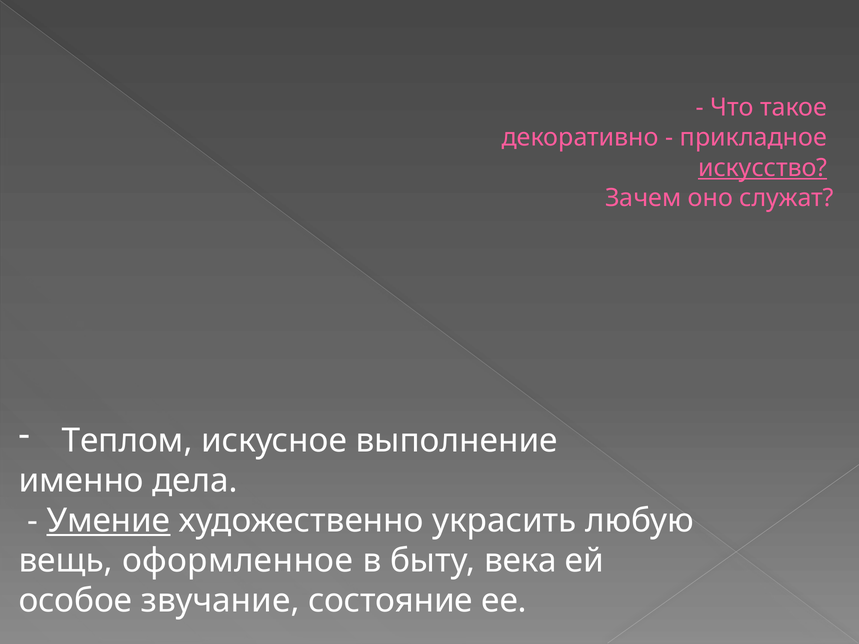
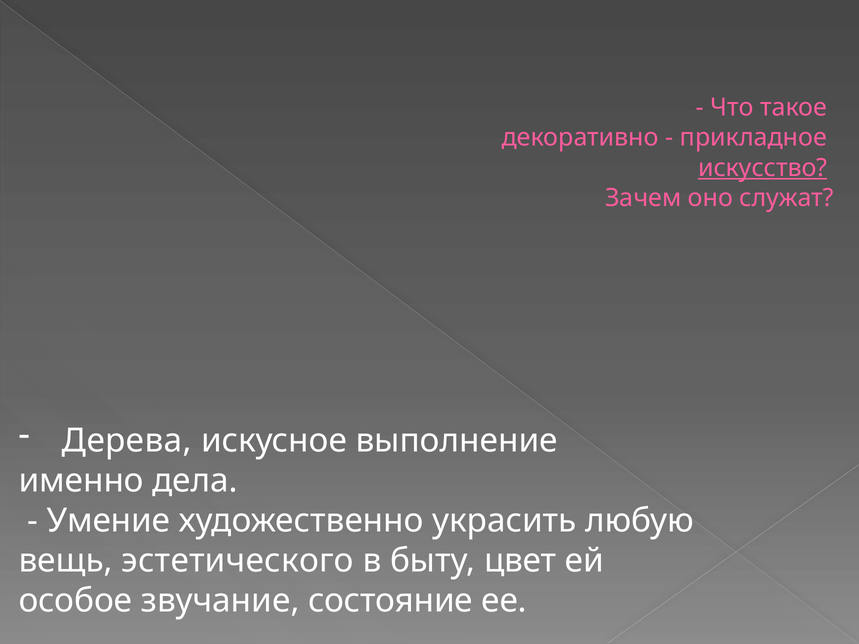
Теплом: Теплом -> Дерева
Умение underline: present -> none
оформленное: оформленное -> эстетического
века: века -> цвет
